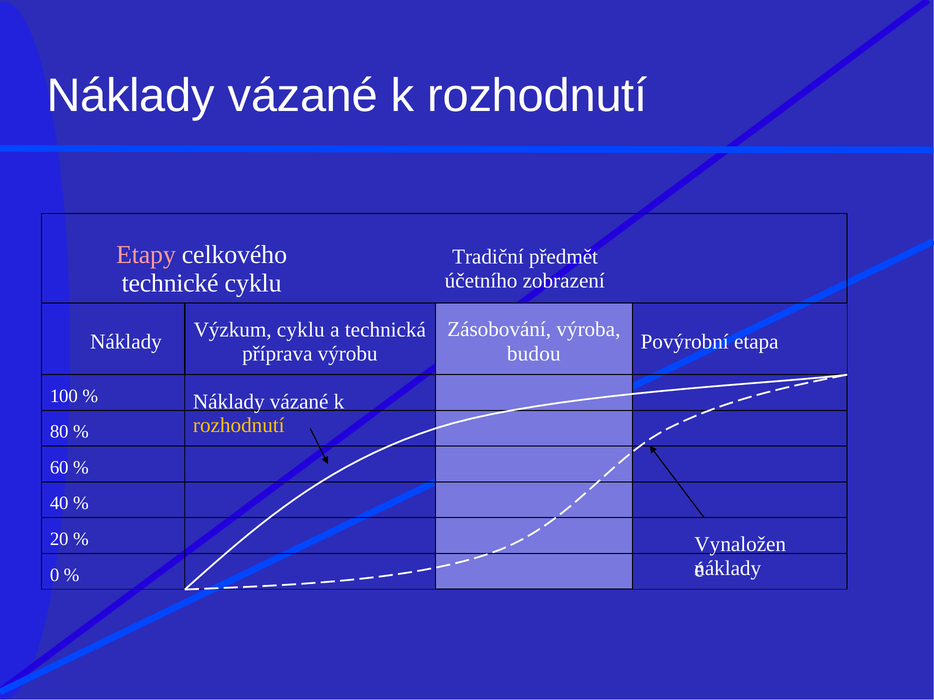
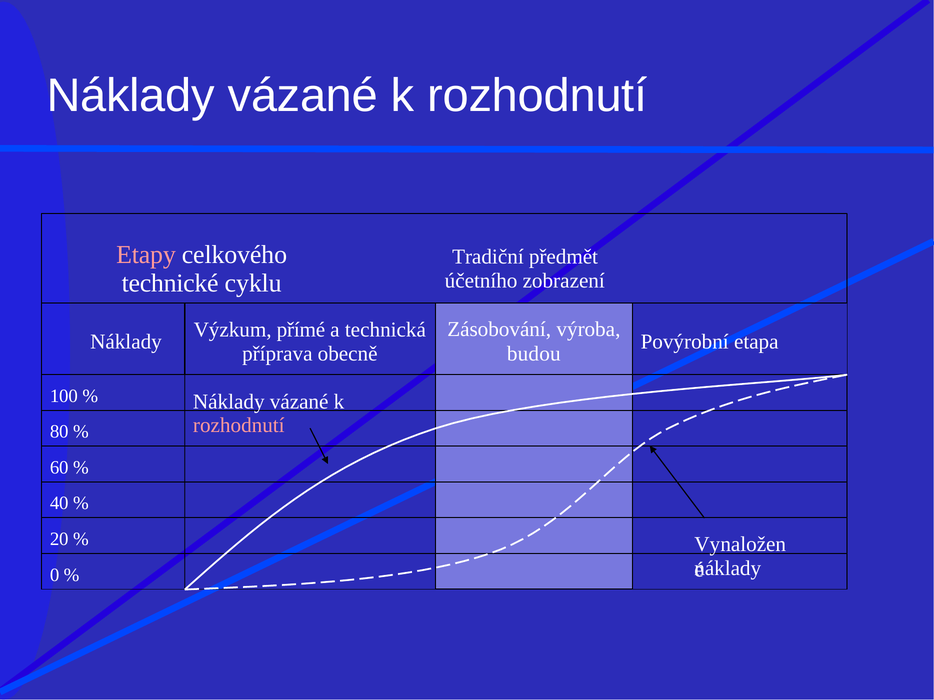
Výzkum cyklu: cyklu -> přímé
výrobu: výrobu -> obecně
rozhodnutí at (239, 426) colour: yellow -> pink
